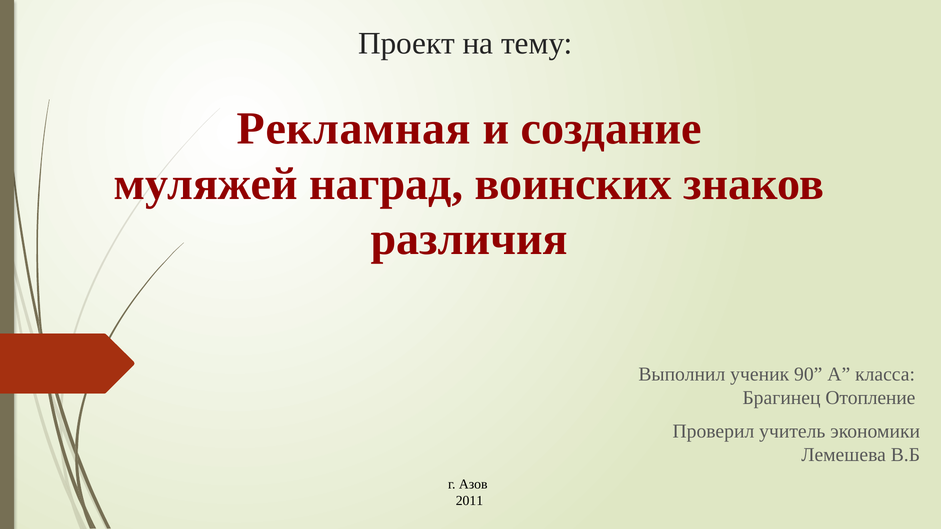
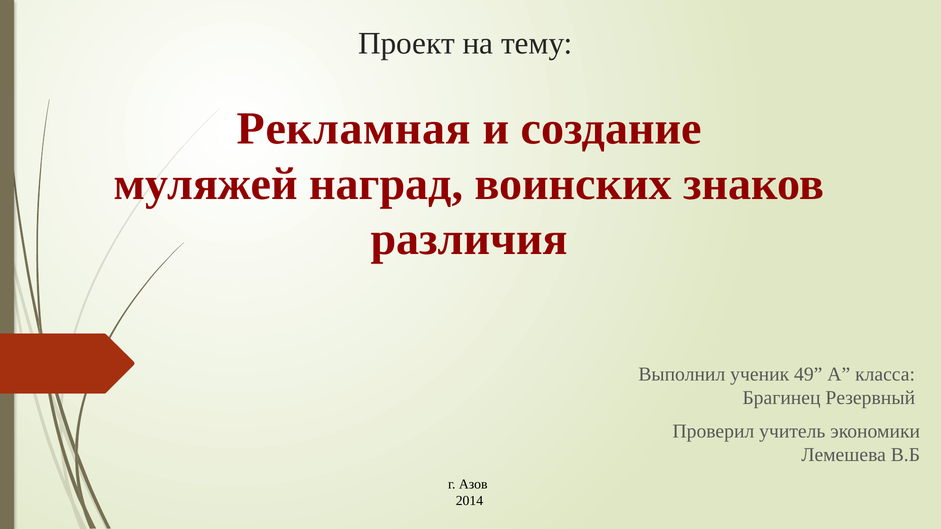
90: 90 -> 49
Отопление: Отопление -> Резервный
2011: 2011 -> 2014
